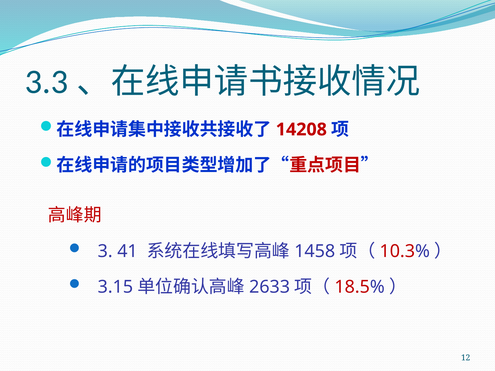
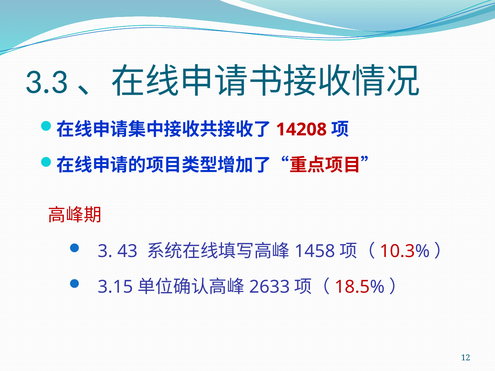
41: 41 -> 43
